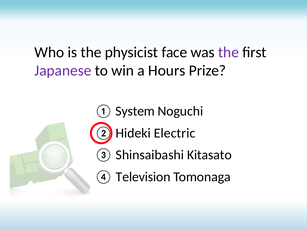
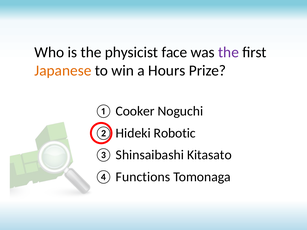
Japanese colour: purple -> orange
System: System -> Cooker
Electric: Electric -> Robotic
Television: Television -> Functions
